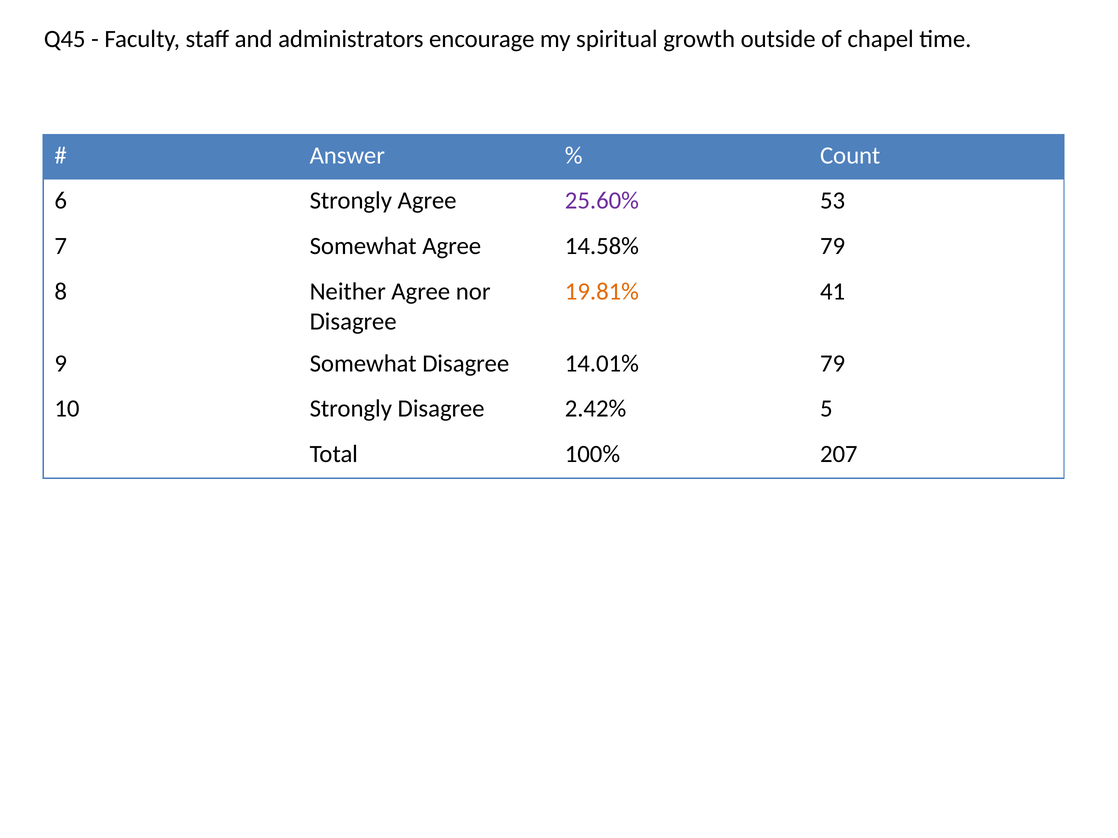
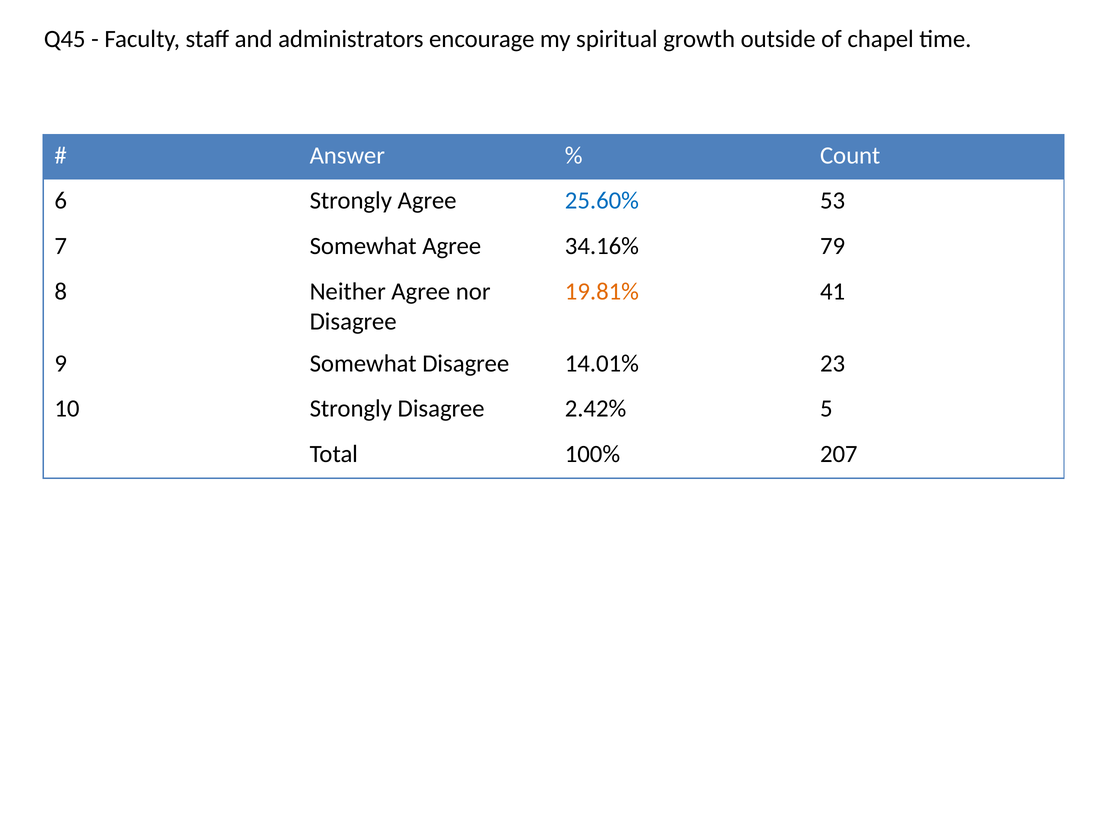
25.60% colour: purple -> blue
14.58%: 14.58% -> 34.16%
14.01% 79: 79 -> 23
